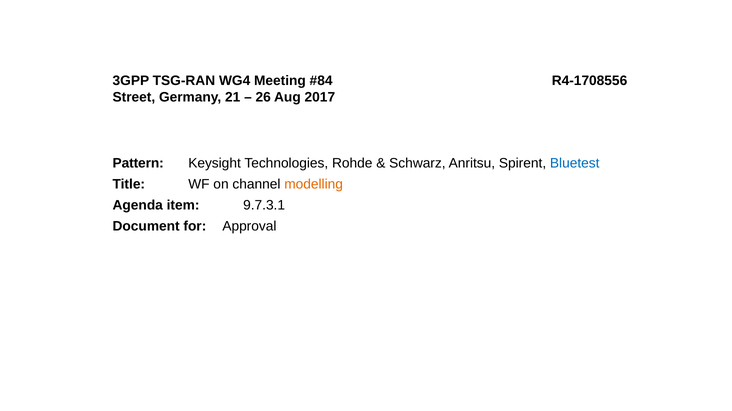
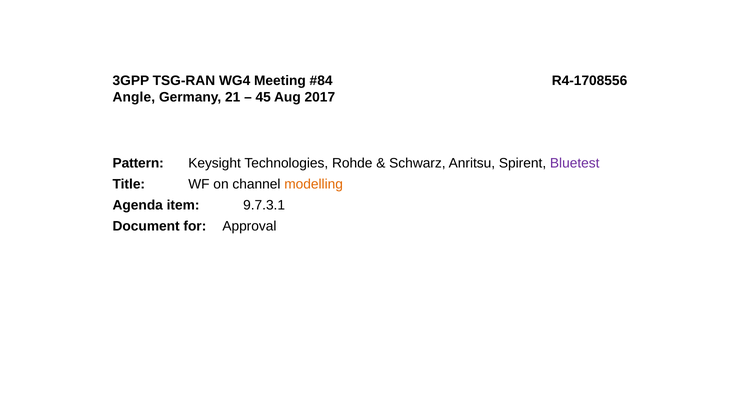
Street: Street -> Angle
26: 26 -> 45
Bluetest colour: blue -> purple
